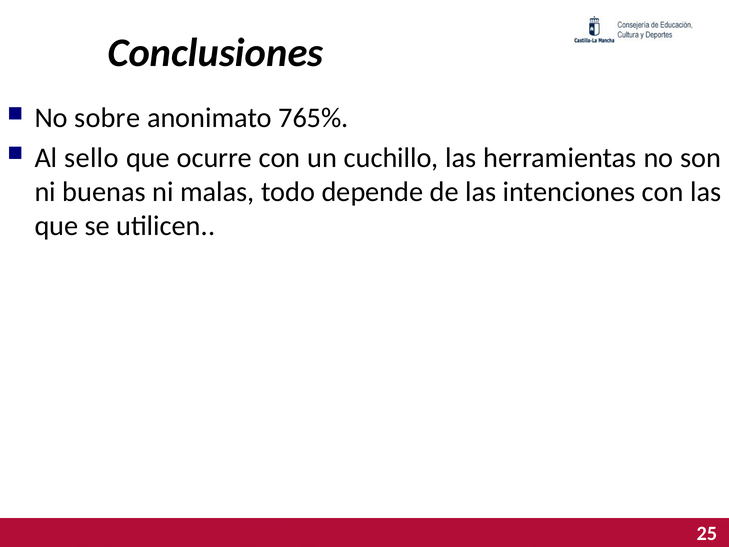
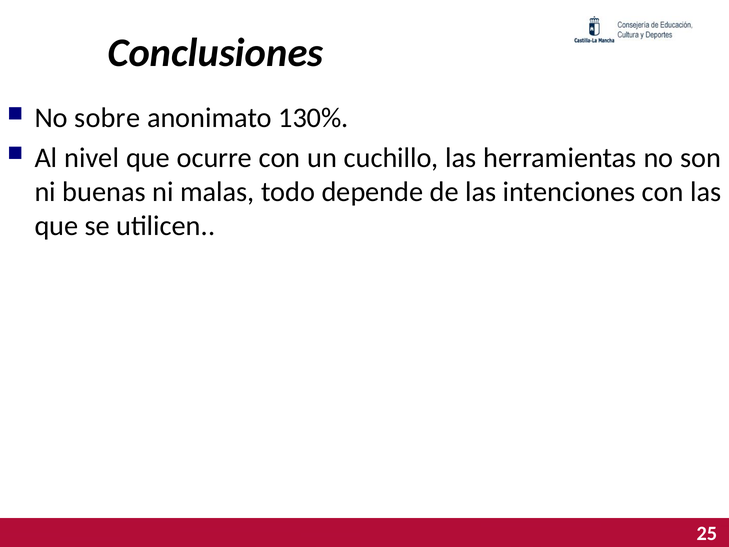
765%: 765% -> 130%
sello: sello -> nivel
